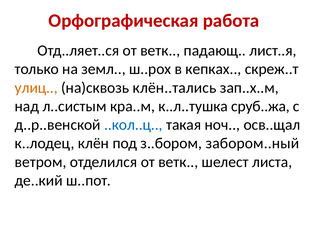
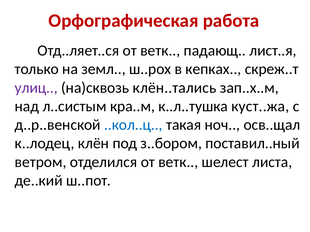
улиц colour: orange -> purple
сруб..жа: сруб..жа -> куст..жа
забором..ный: забором..ный -> поставил..ный
